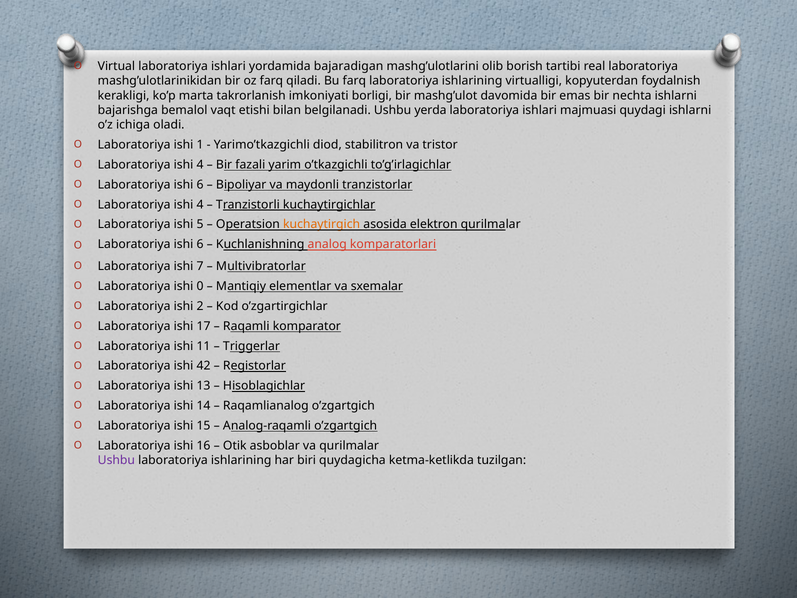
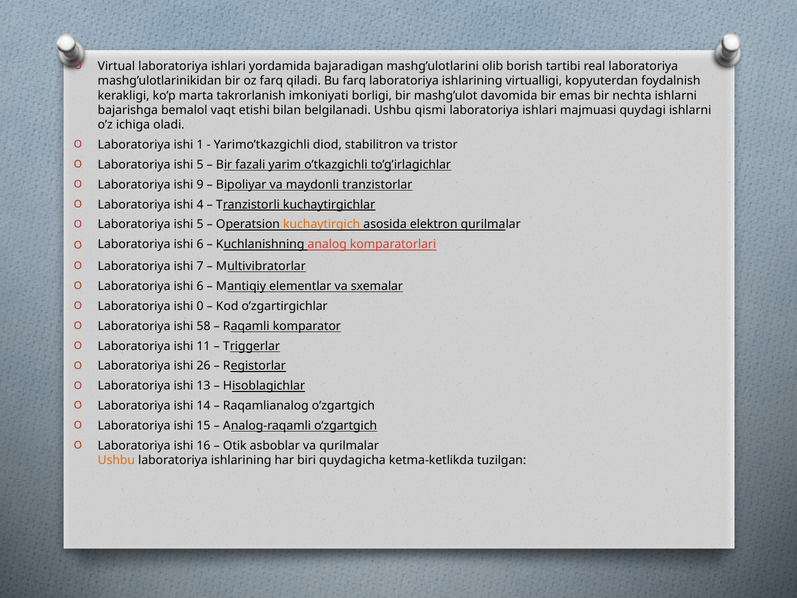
yerda: yerda -> qismi
4 at (200, 165): 4 -> 5
6 at (200, 185): 6 -> 9
0 at (200, 286): 0 -> 6
2: 2 -> 0
17: 17 -> 58
42: 42 -> 26
Ushbu at (116, 460) colour: purple -> orange
